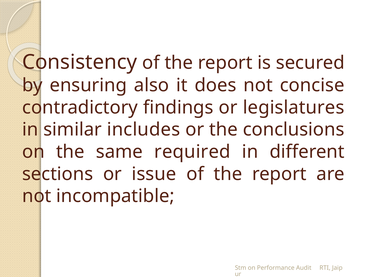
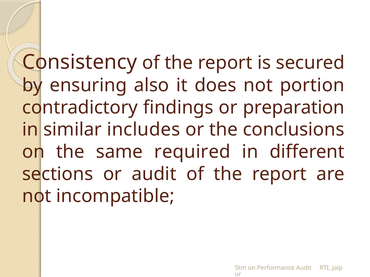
concise: concise -> portion
legislatures: legislatures -> preparation
or issue: issue -> audit
